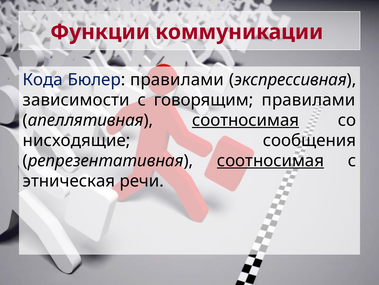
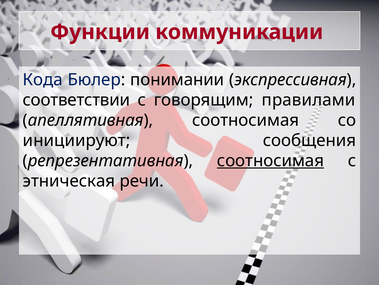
Бюлер правилами: правилами -> понимании
зависимости: зависимости -> соответствии
соотносимая at (246, 120) underline: present -> none
нисходящие: нисходящие -> инициируют
